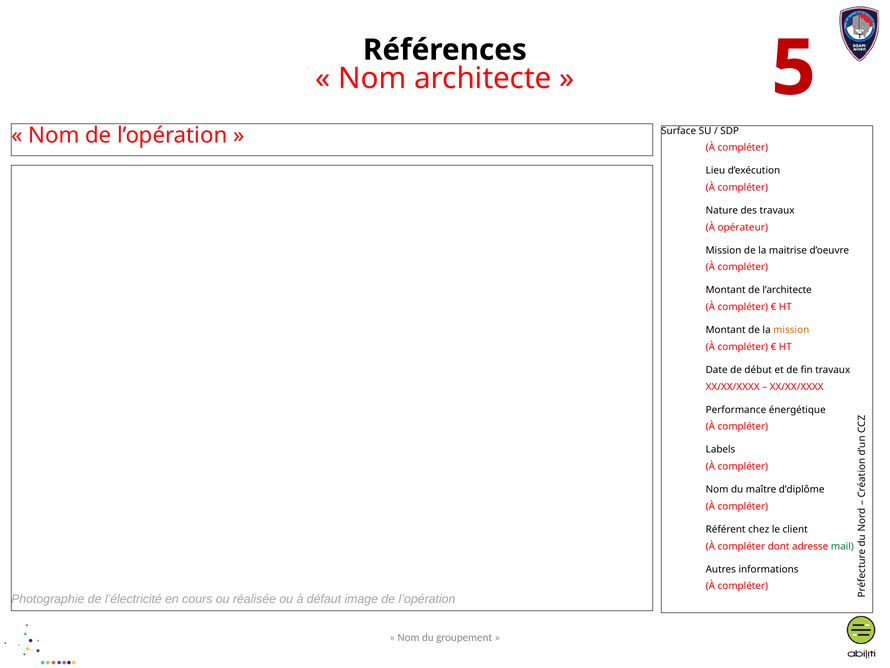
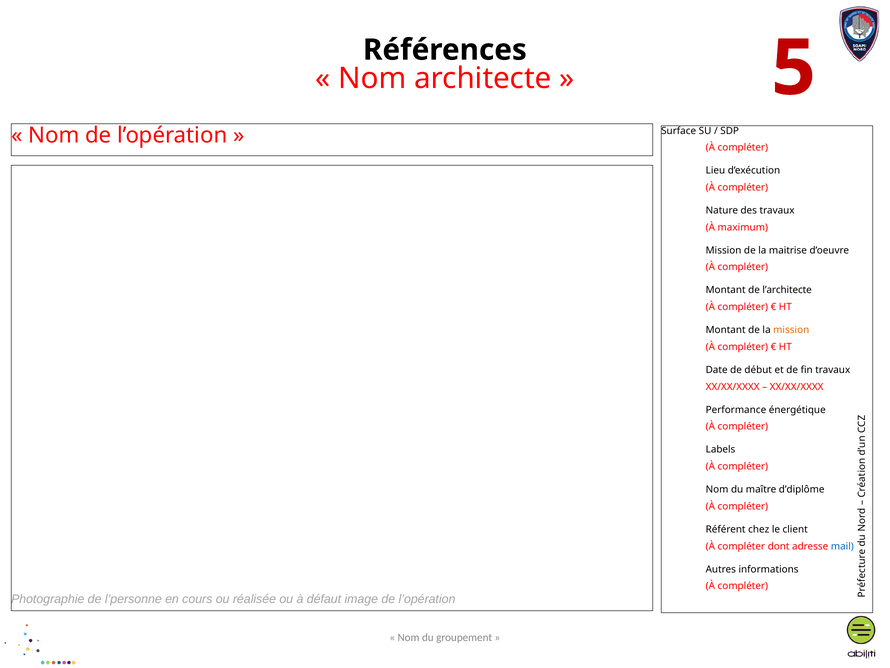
opérateur: opérateur -> maximum
mail colour: green -> blue
l’électricité: l’électricité -> l’personne
